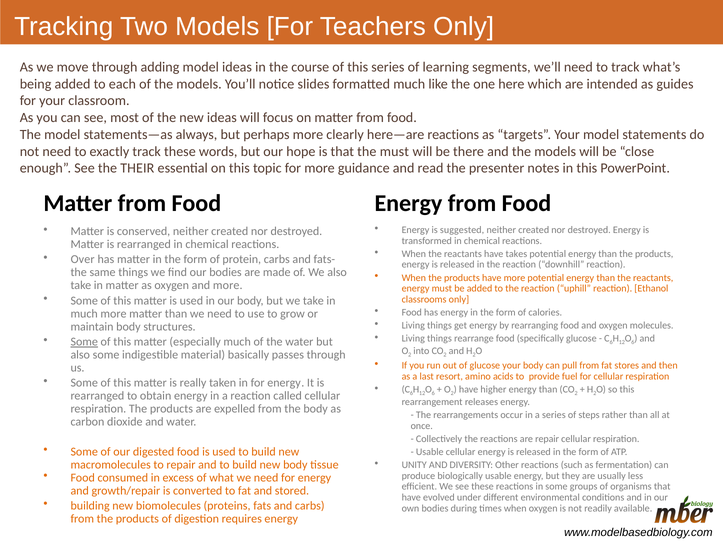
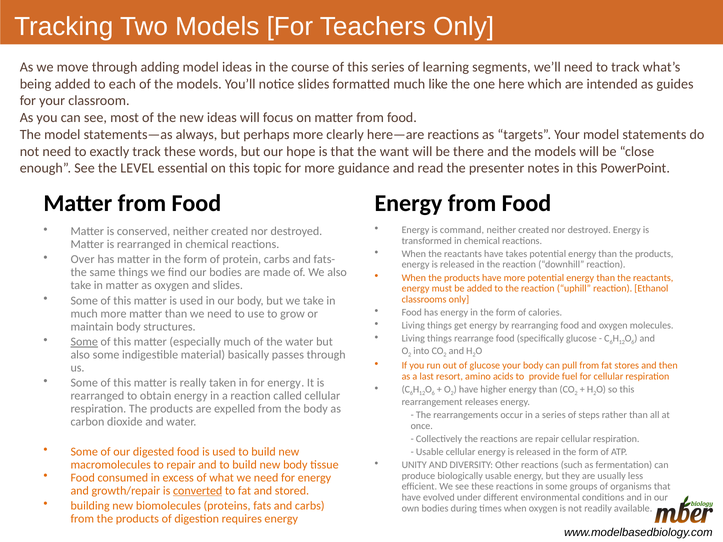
the must: must -> want
THEIR: THEIR -> LEVEL
suggested: suggested -> command
and more: more -> slides
converted underline: none -> present
